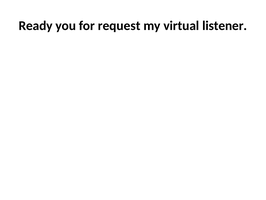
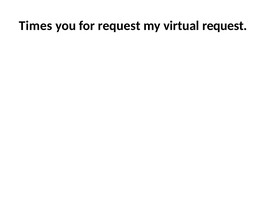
Ready: Ready -> Times
virtual listener: listener -> request
